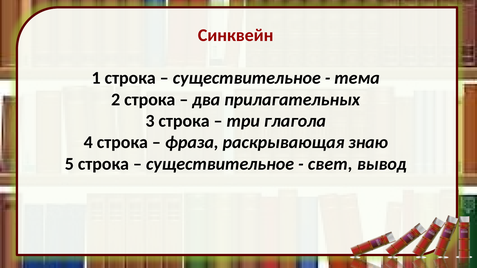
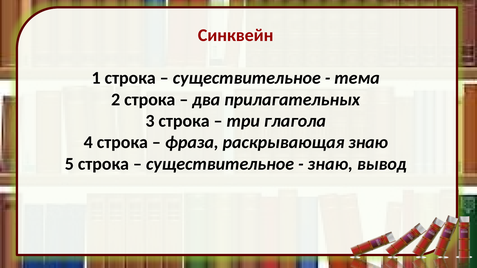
свет at (330, 164): свет -> знаю
